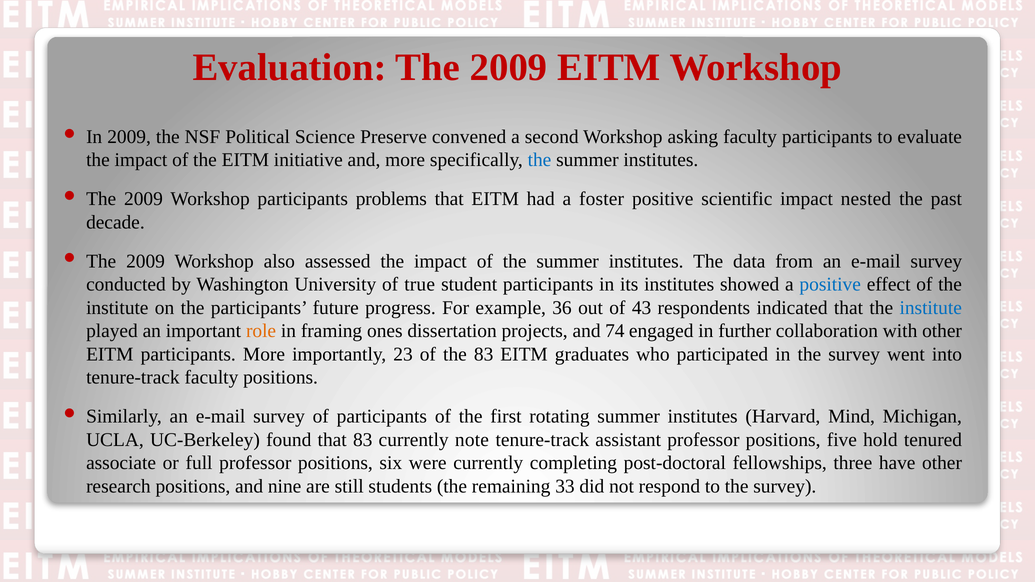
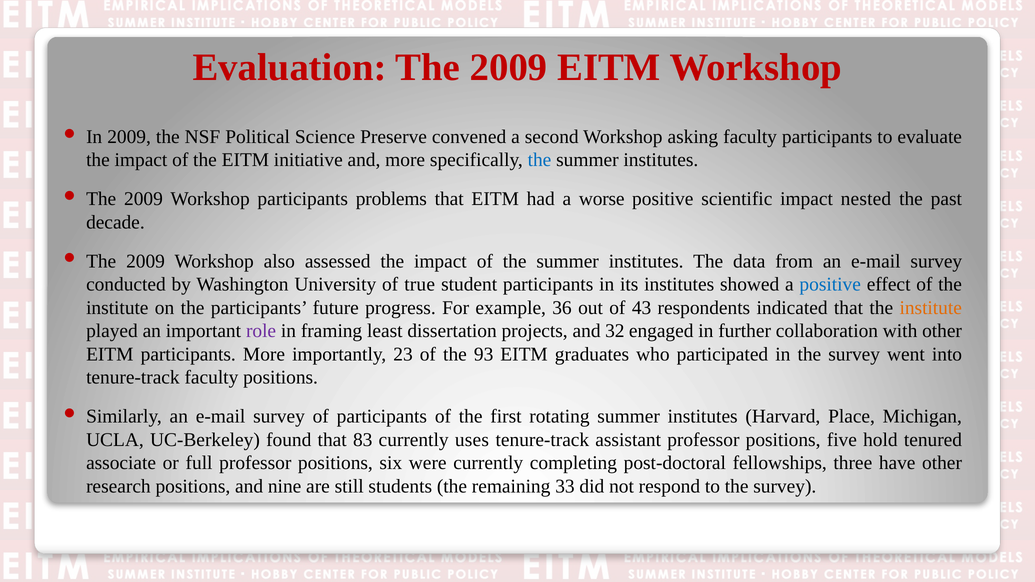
foster: foster -> worse
institute at (931, 308) colour: blue -> orange
role colour: orange -> purple
ones: ones -> least
74: 74 -> 32
the 83: 83 -> 93
Mind: Mind -> Place
note: note -> uses
